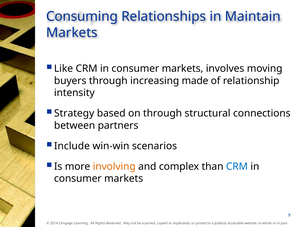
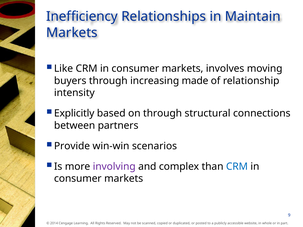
Consuming: Consuming -> Inefficiency
Strategy: Strategy -> Explicitly
Include: Include -> Provide
involving colour: orange -> purple
